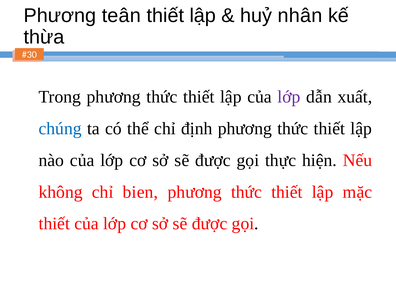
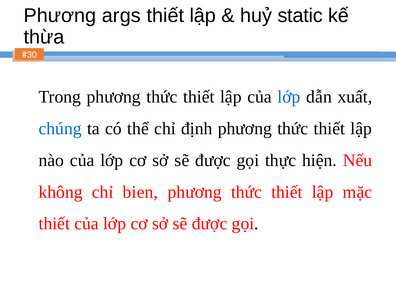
teân: teân -> args
nhân: nhân -> static
lớp at (289, 97) colour: purple -> blue
